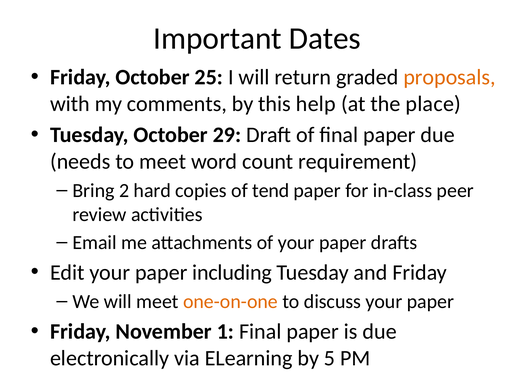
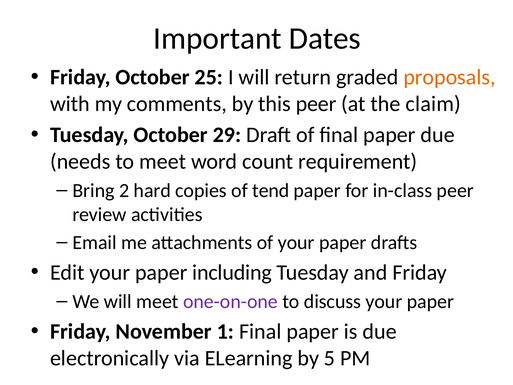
this help: help -> peer
place: place -> claim
one-on-one colour: orange -> purple
